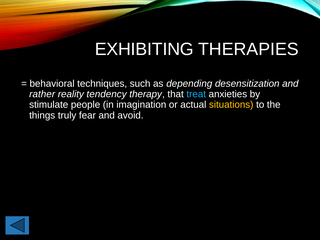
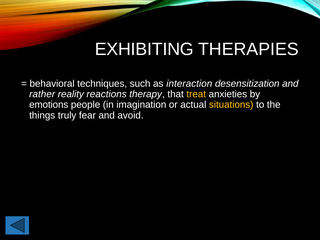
depending: depending -> interaction
tendency: tendency -> reactions
treat colour: light blue -> yellow
stimulate: stimulate -> emotions
